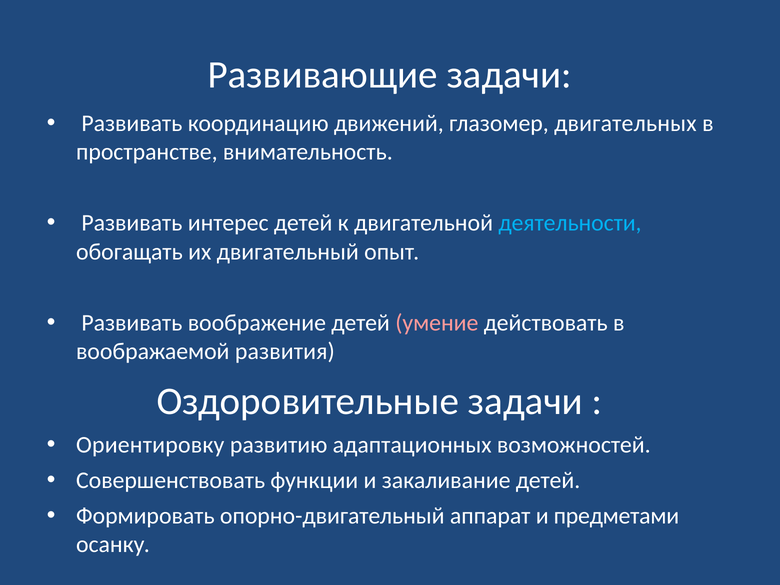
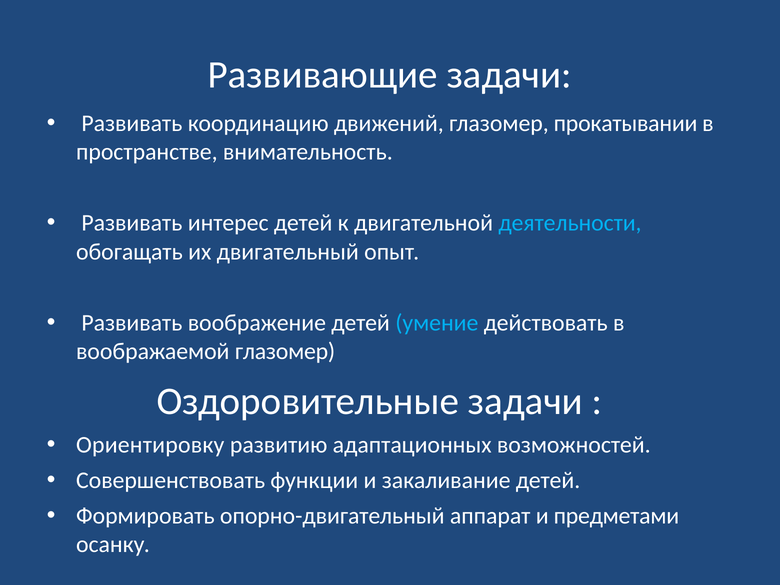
двигательных: двигательных -> прокатывании
умение colour: pink -> light blue
воображаемой развития: развития -> глазомер
